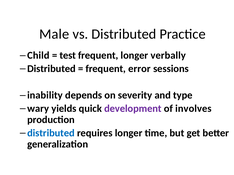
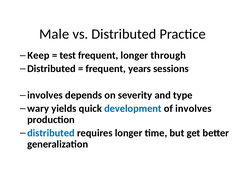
Child: Child -> Keep
verbally: verbally -> through
error: error -> years
inability at (45, 95): inability -> involves
development colour: purple -> blue
